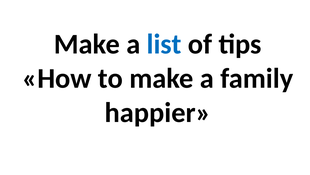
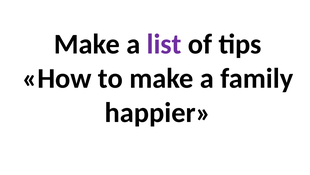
list colour: blue -> purple
